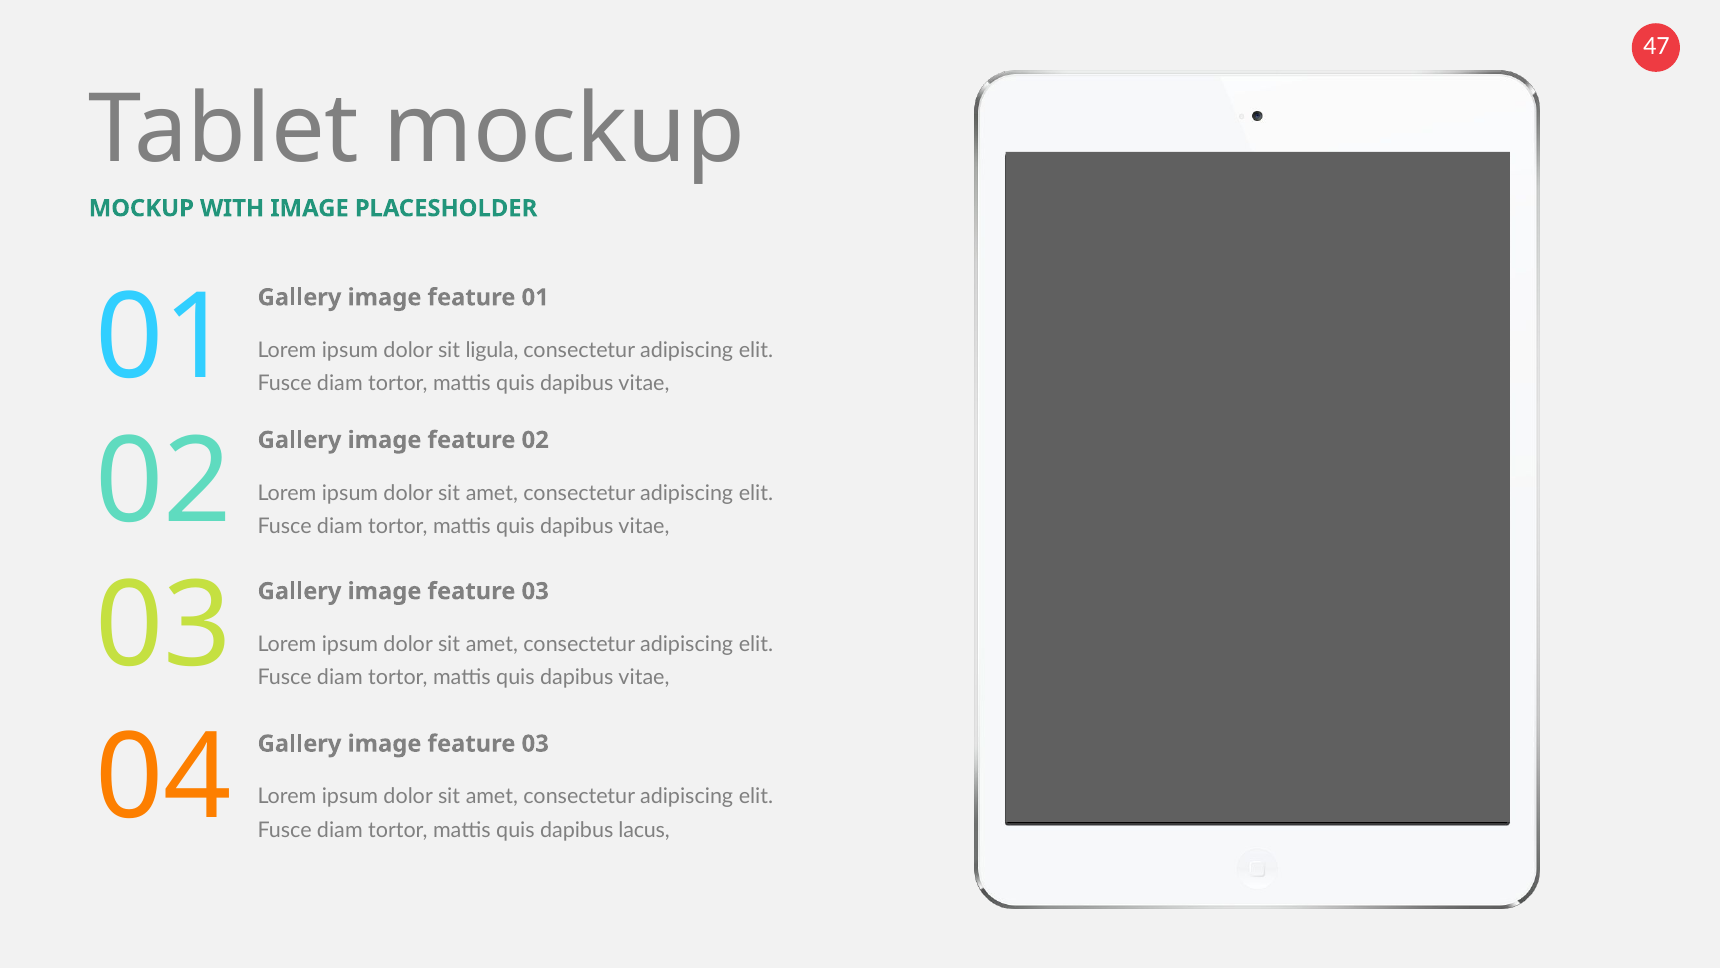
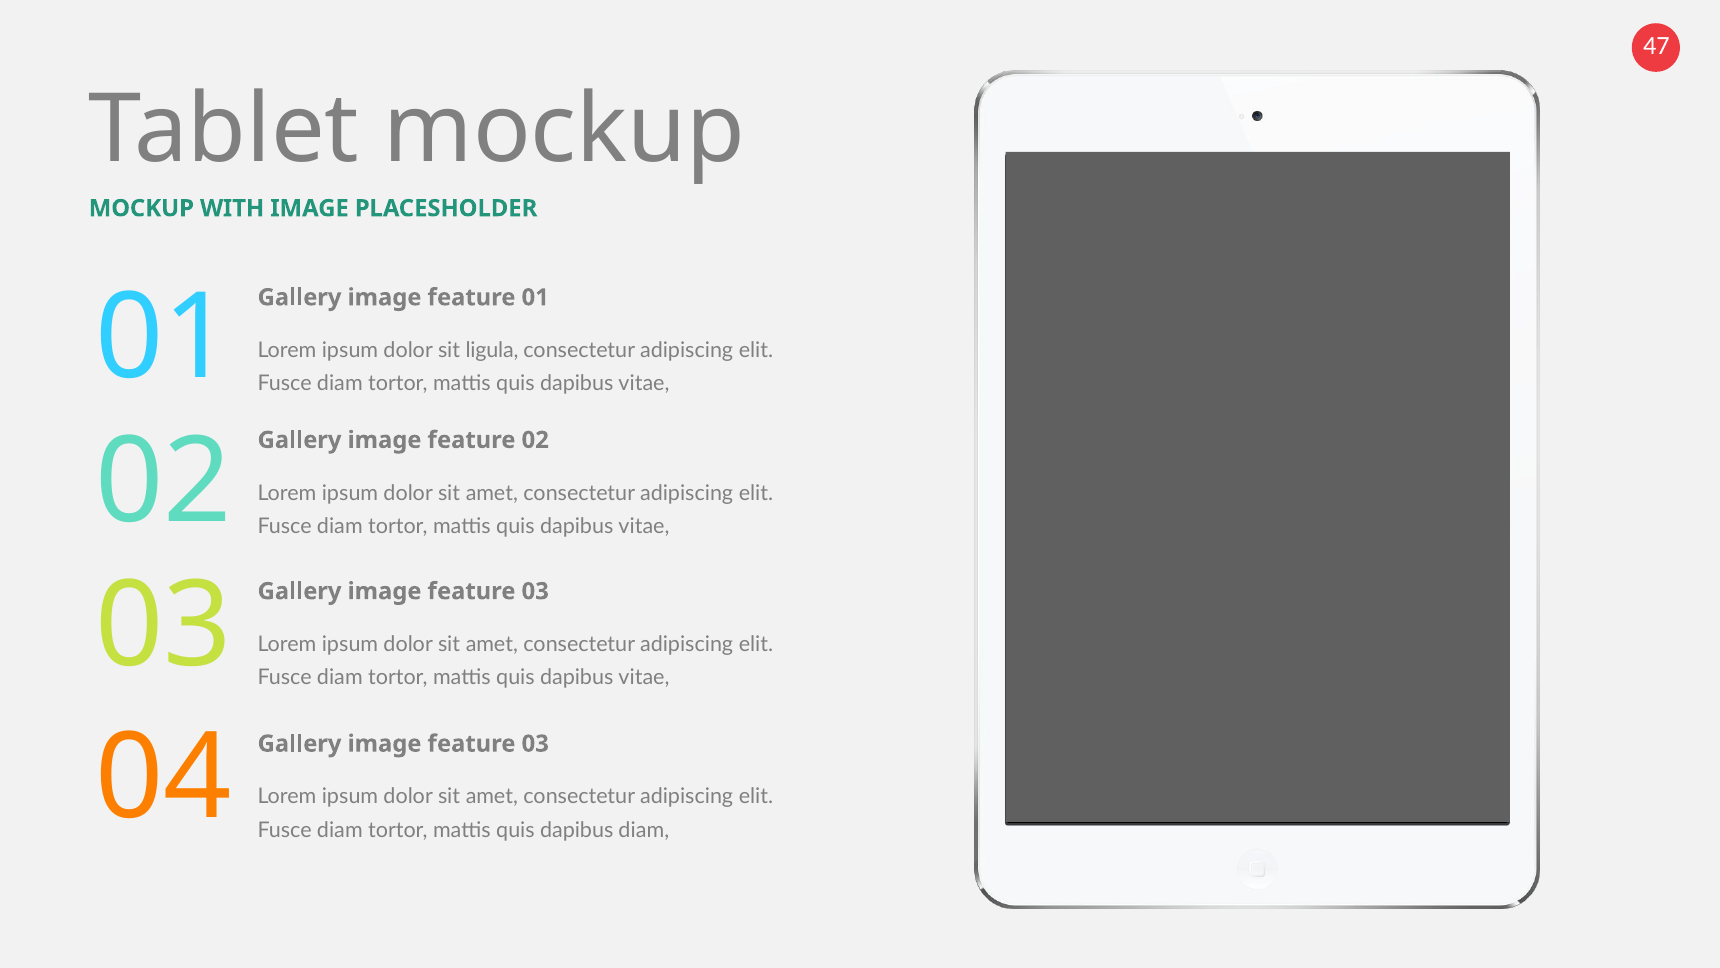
dapibus lacus: lacus -> diam
